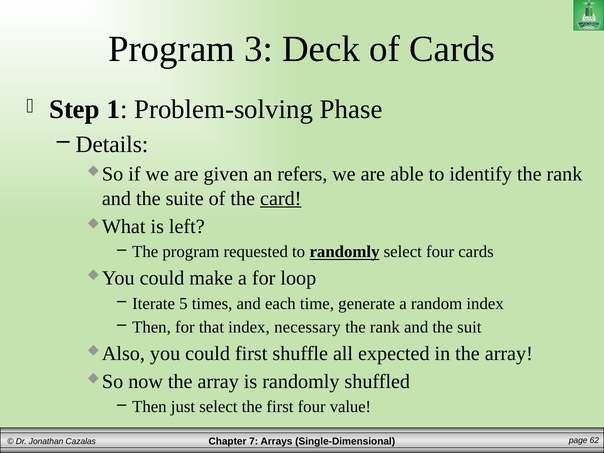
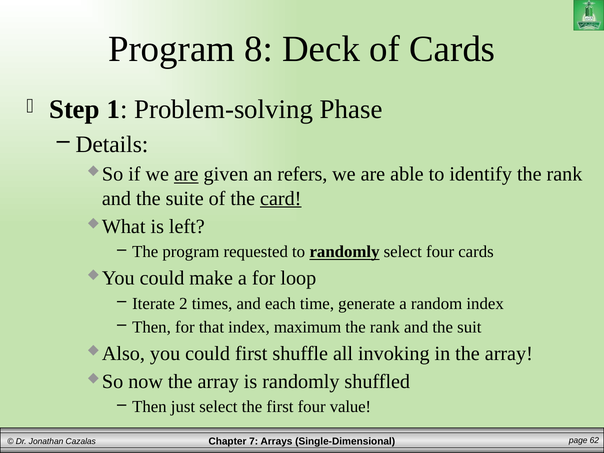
3: 3 -> 8
are at (186, 174) underline: none -> present
5: 5 -> 2
necessary: necessary -> maximum
expected: expected -> invoking
